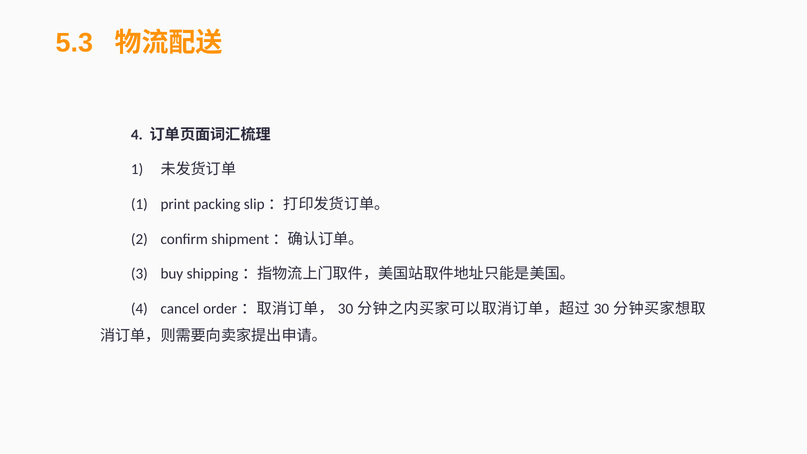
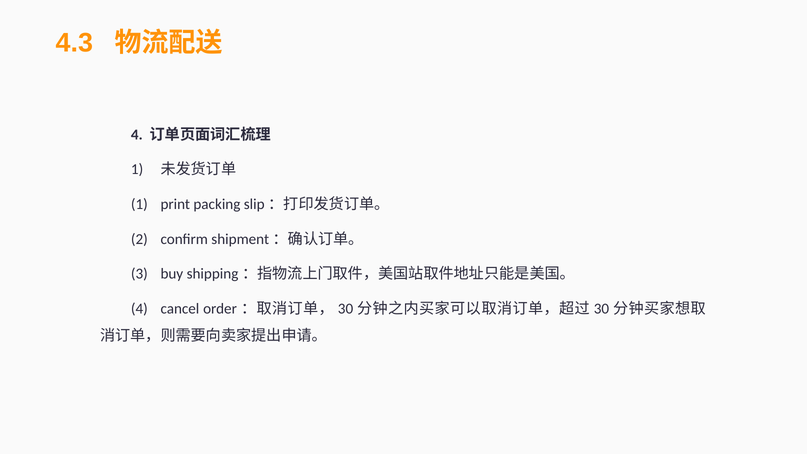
5.3: 5.3 -> 4.3
